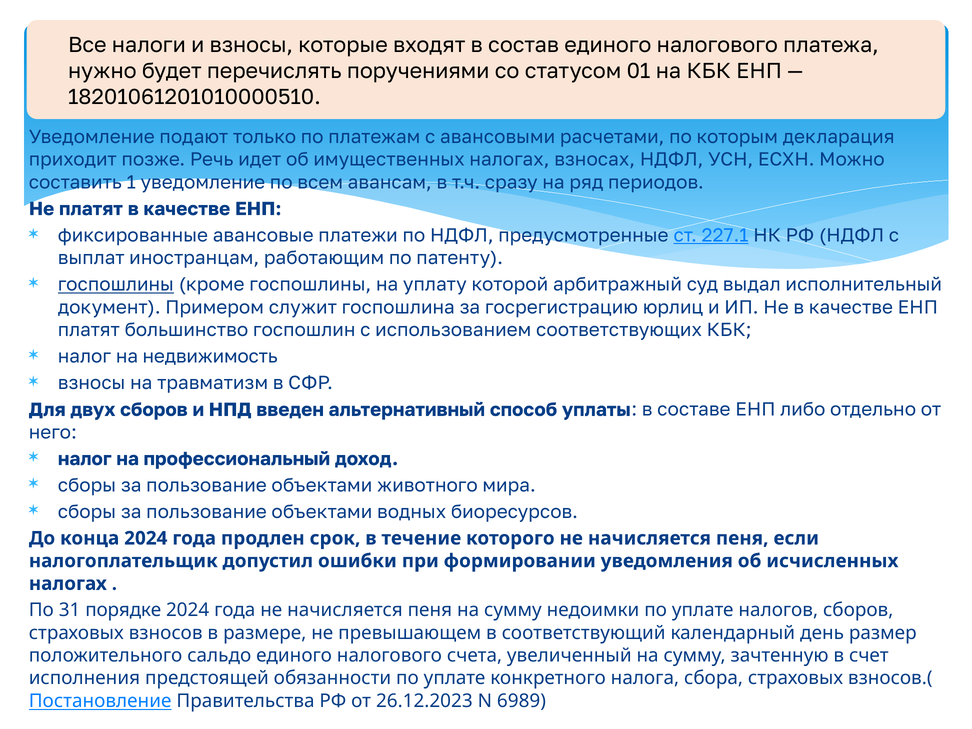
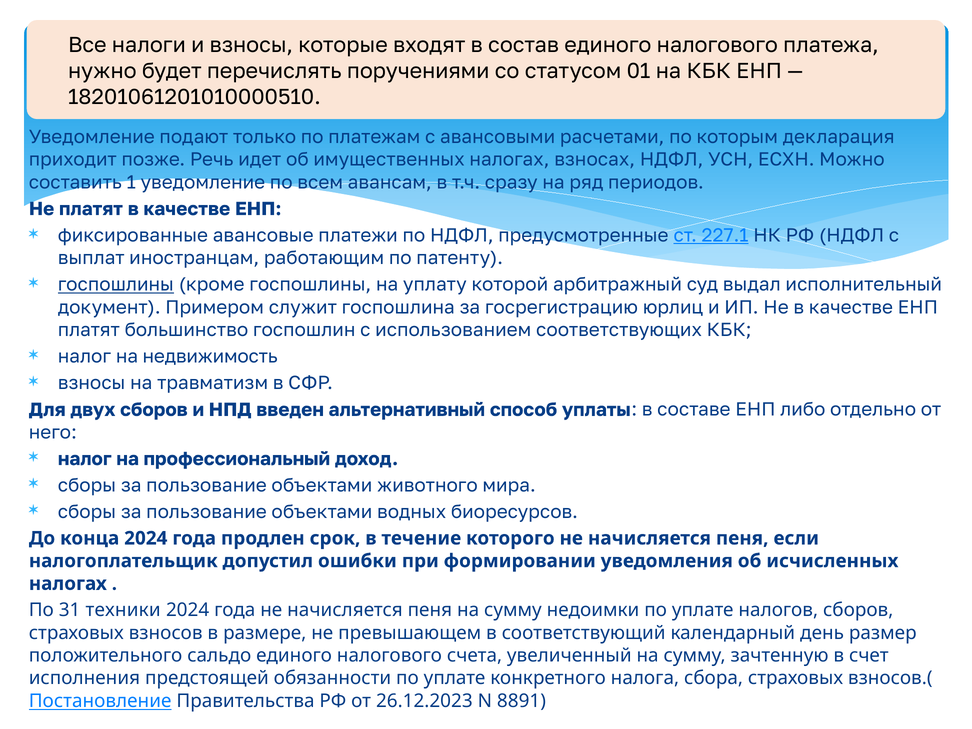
порядке: порядке -> техники
6989: 6989 -> 8891
